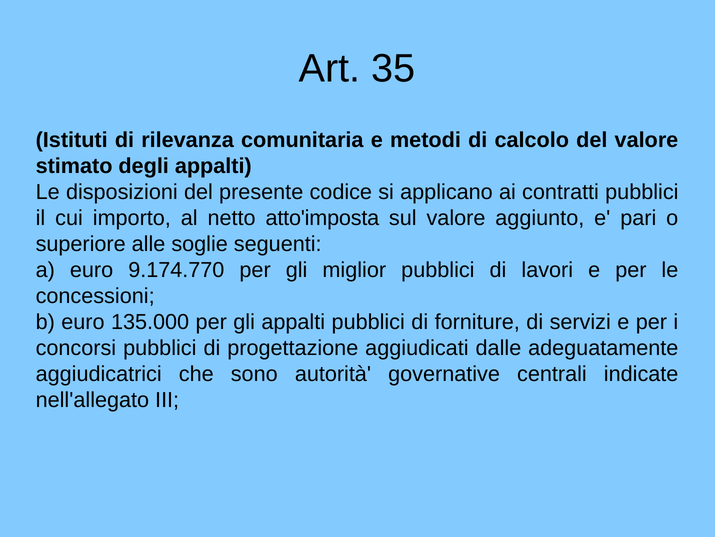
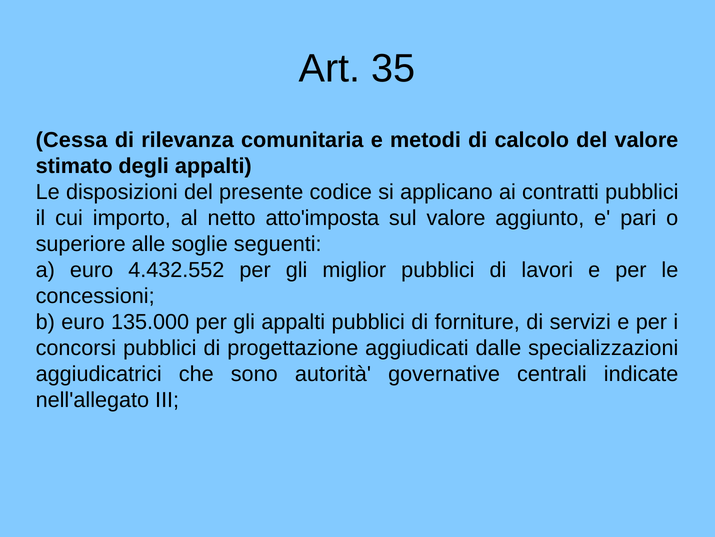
Istituti: Istituti -> Cessa
9.174.770: 9.174.770 -> 4.432.552
adeguatamente: adeguatamente -> specializzazioni
